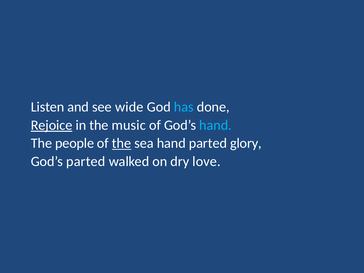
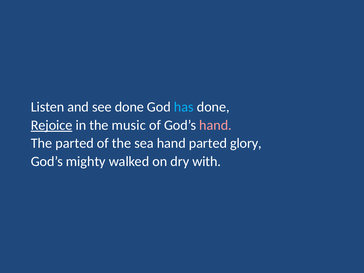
see wide: wide -> done
hand at (216, 125) colour: light blue -> pink
The people: people -> parted
the at (122, 143) underline: present -> none
God’s parted: parted -> mighty
love: love -> with
